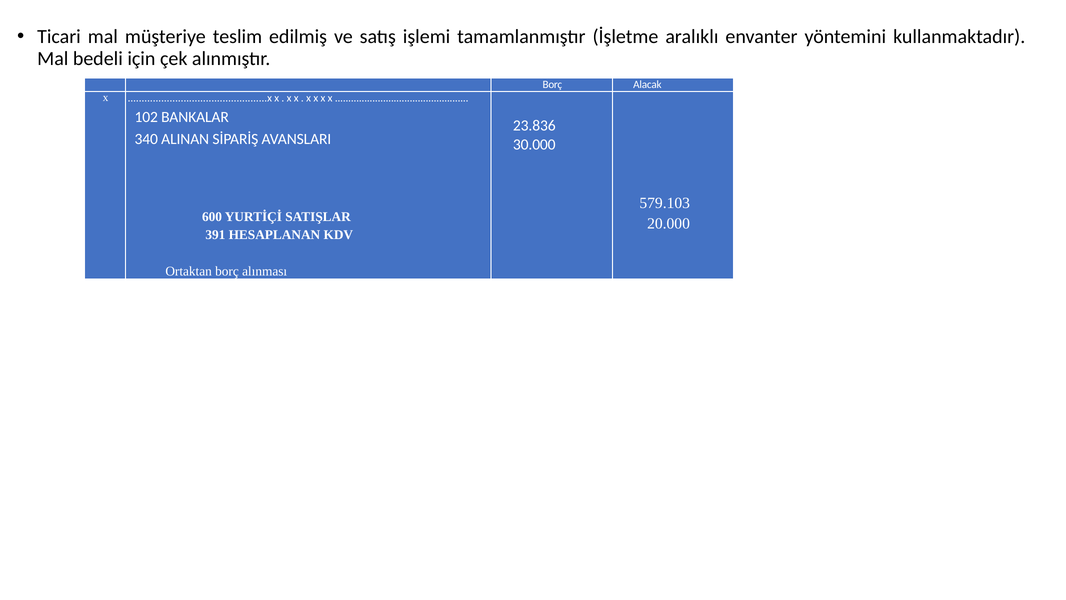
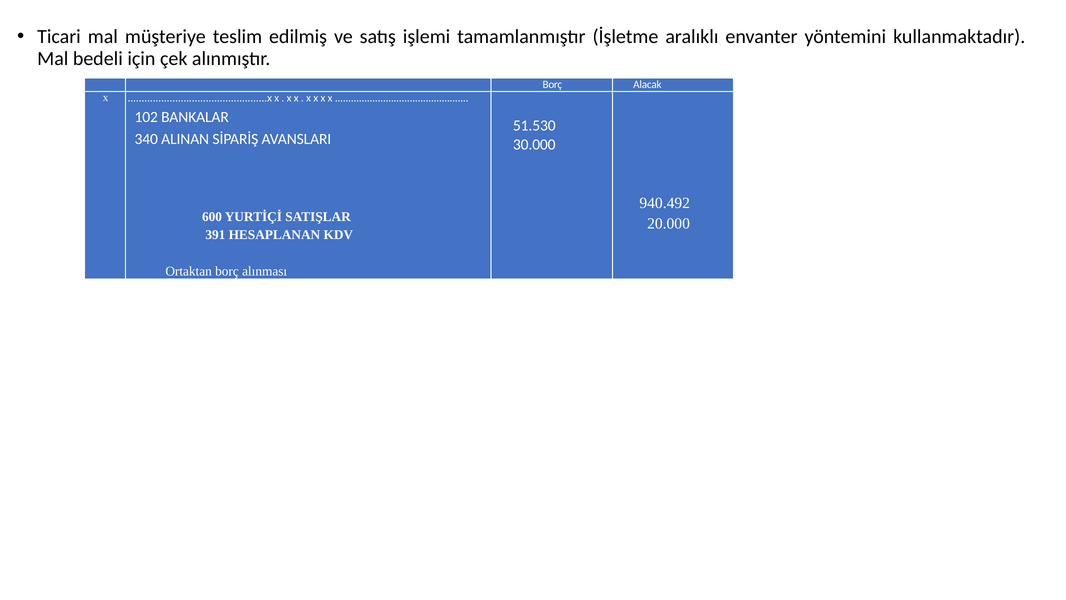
23.836: 23.836 -> 51.530
579.103: 579.103 -> 940.492
